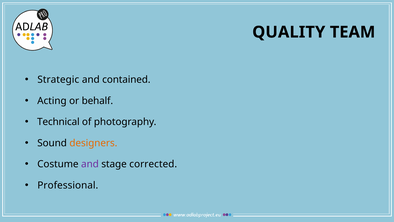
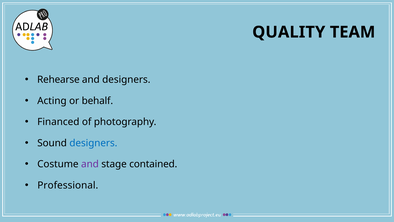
Strategic: Strategic -> Rehearse
and contained: contained -> designers
Technical: Technical -> Financed
designers at (93, 143) colour: orange -> blue
corrected: corrected -> contained
